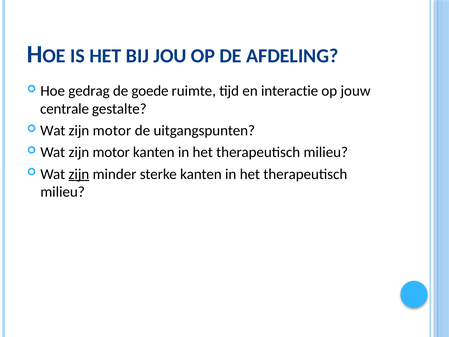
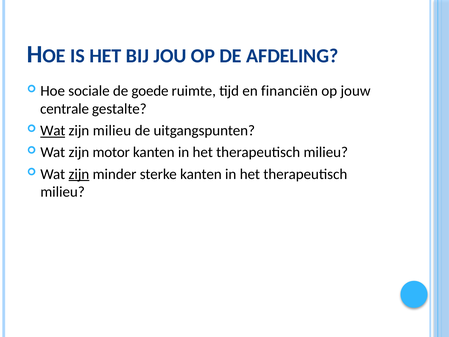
gedrag: gedrag -> sociale
interactie: interactie -> financiën
Wat at (53, 131) underline: none -> present
motor at (112, 131): motor -> milieu
